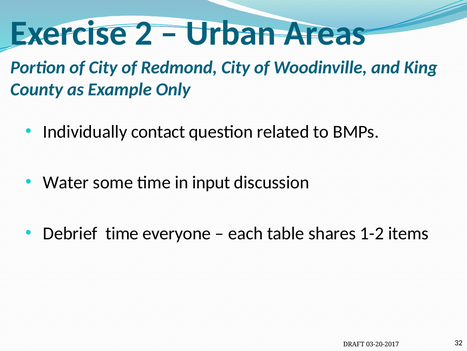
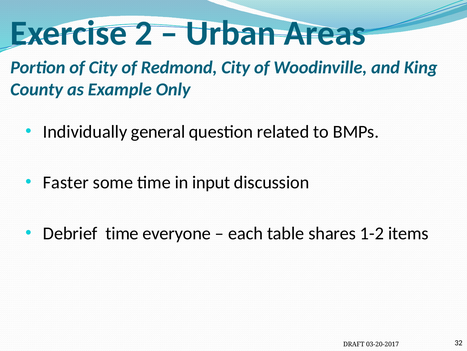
contact: contact -> general
Water: Water -> Faster
